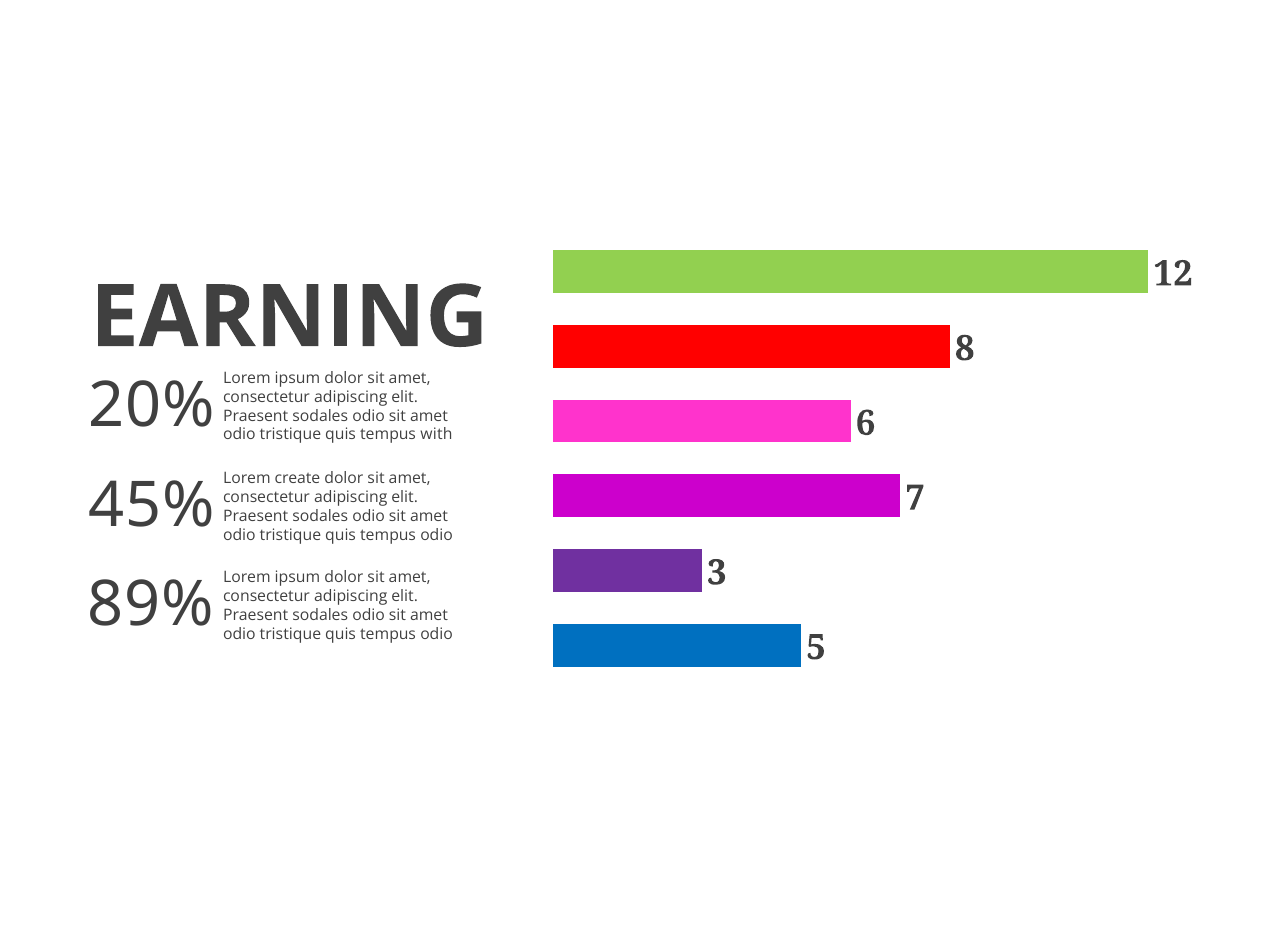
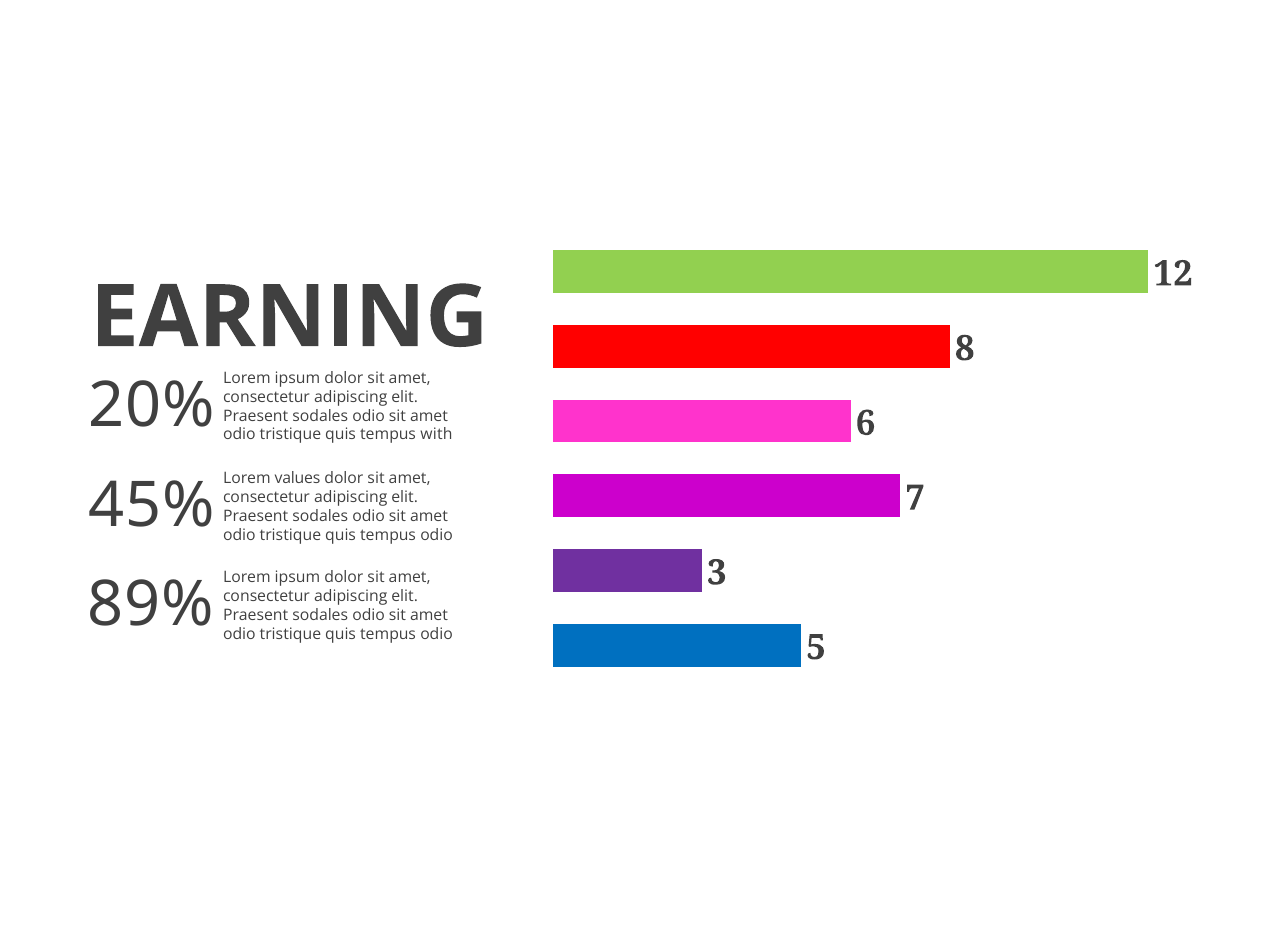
create: create -> values
